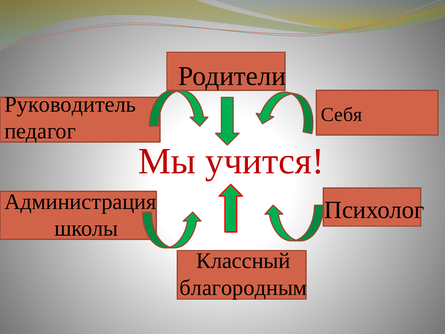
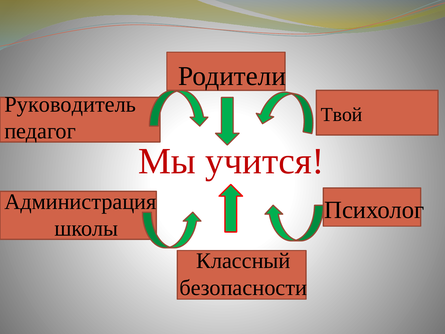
Себя: Себя -> Твой
благородным: благородным -> безопасности
